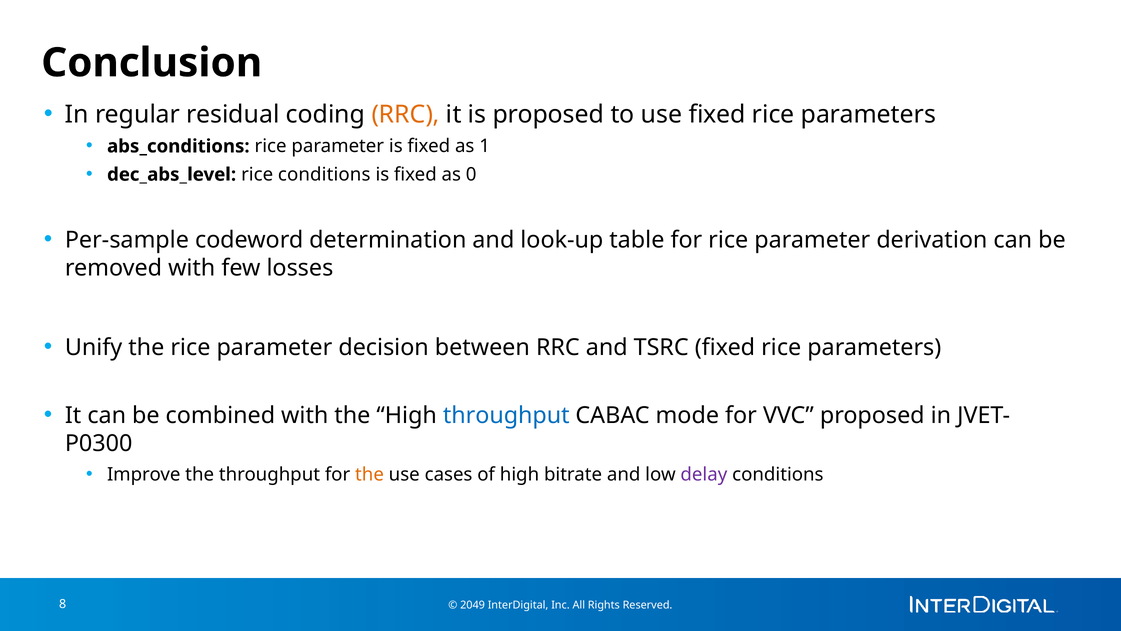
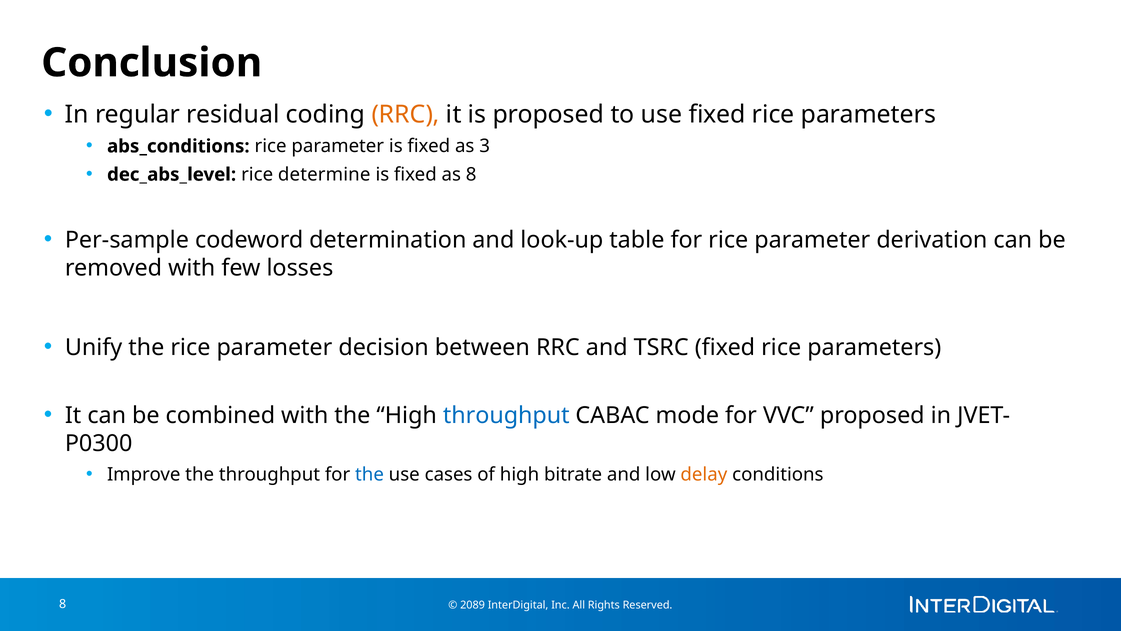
1: 1 -> 3
rice conditions: conditions -> determine
as 0: 0 -> 8
the at (370, 474) colour: orange -> blue
delay colour: purple -> orange
2049: 2049 -> 2089
